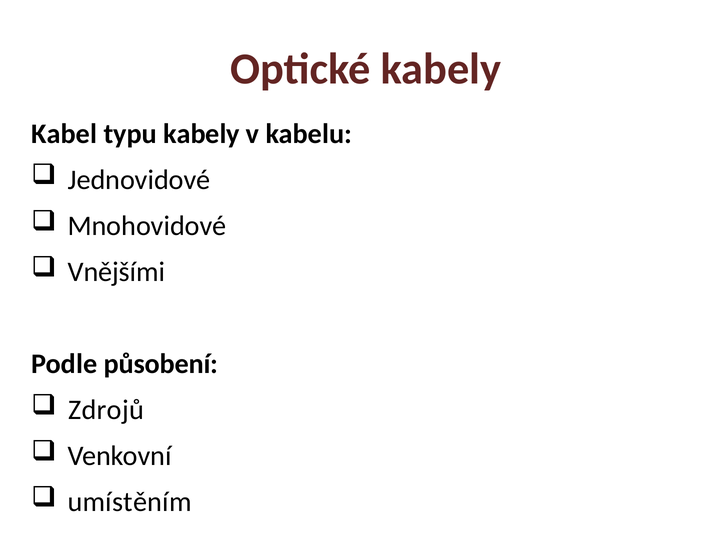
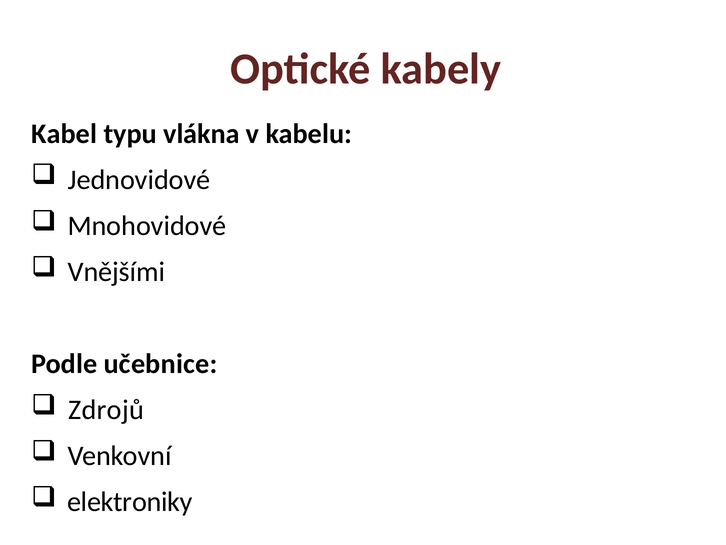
typu kabely: kabely -> vlákna
působení: působení -> učebnice
umístěním: umístěním -> elektroniky
